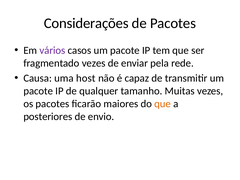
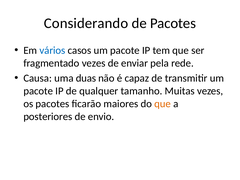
Considerações: Considerações -> Considerando
vários colour: purple -> blue
host: host -> duas
